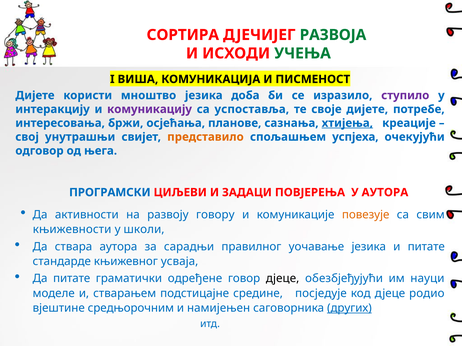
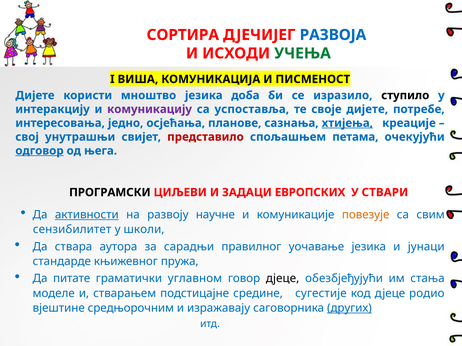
РАЗВОЈА colour: green -> blue
ступило colour: purple -> black
бржи: бржи -> једно
представило colour: orange -> red
успјеха: успјеха -> петама
одговор underline: none -> present
ПРОГРАМСКИ colour: blue -> black
ПОВЈЕРЕЊА: ПОВЈЕРЕЊА -> ЕВРОПСКИХ
У АУТОРА: АУТОРА -> СТВАРИ
активности underline: none -> present
говору: говору -> научне
књижевности: књижевности -> сензибилитет
и питате: питате -> јунаци
усваја: усваја -> пружа
одређене: одређене -> углавном
науци: науци -> стања
посједује: посједује -> сугестије
намијењен: намијењен -> изражавају
